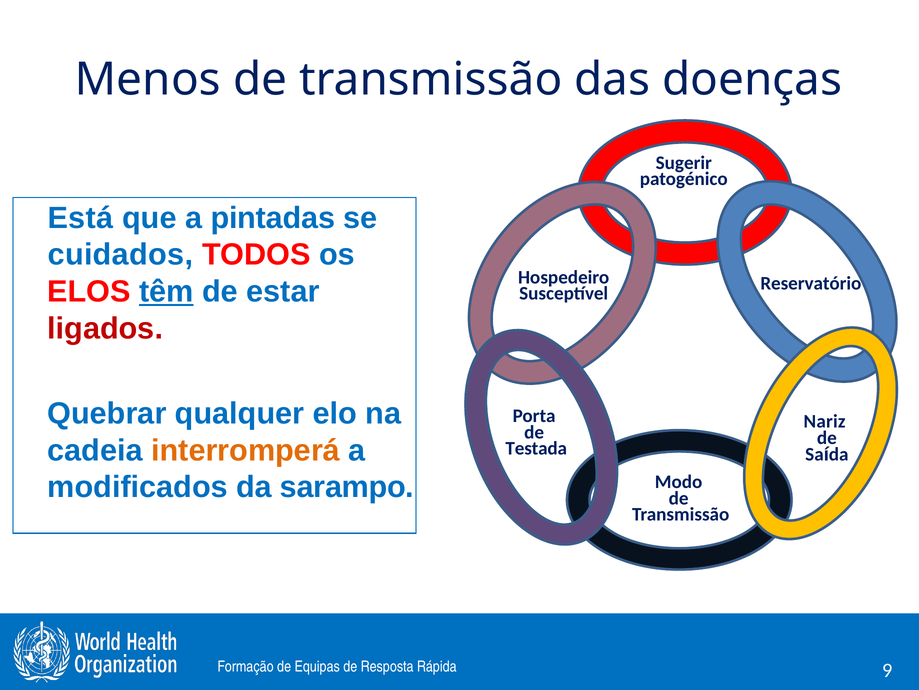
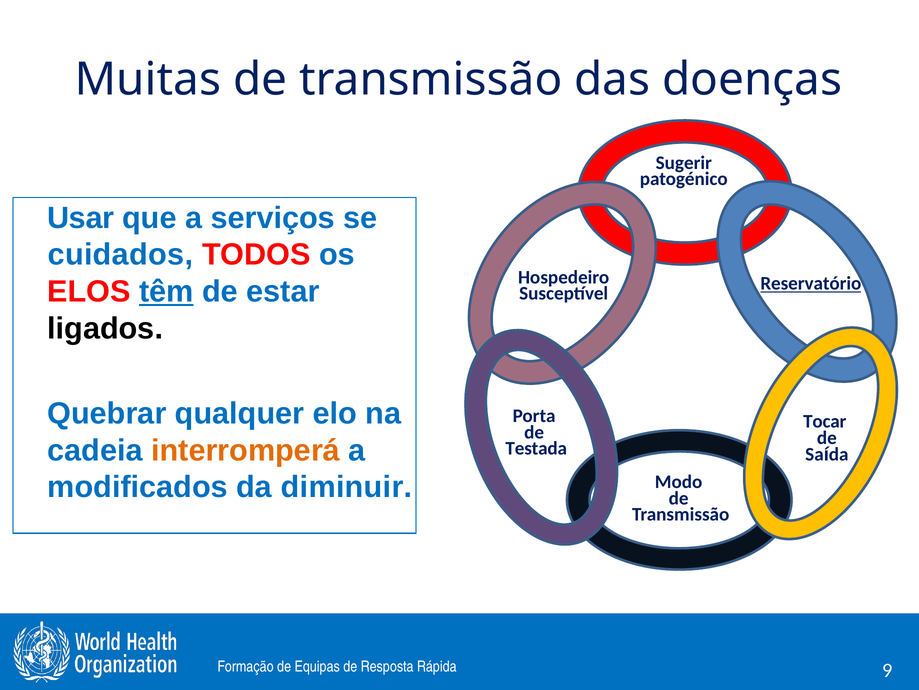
Menos: Menos -> Muitas
Está: Está -> Usar
pintadas: pintadas -> serviços
Reservatório underline: none -> present
ligados colour: red -> black
Nariz: Nariz -> Tocar
sarampo: sarampo -> diminuir
